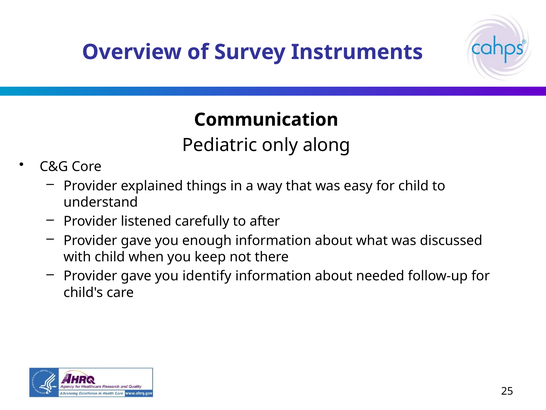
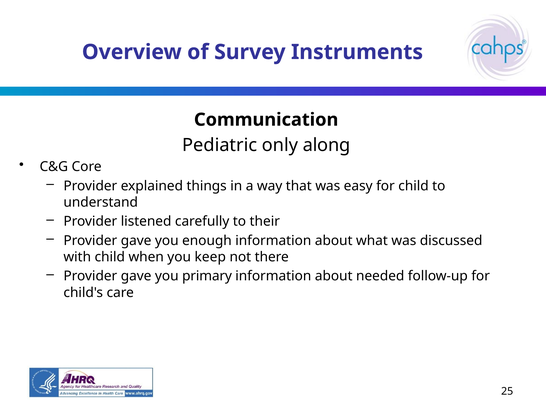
after: after -> their
identify: identify -> primary
